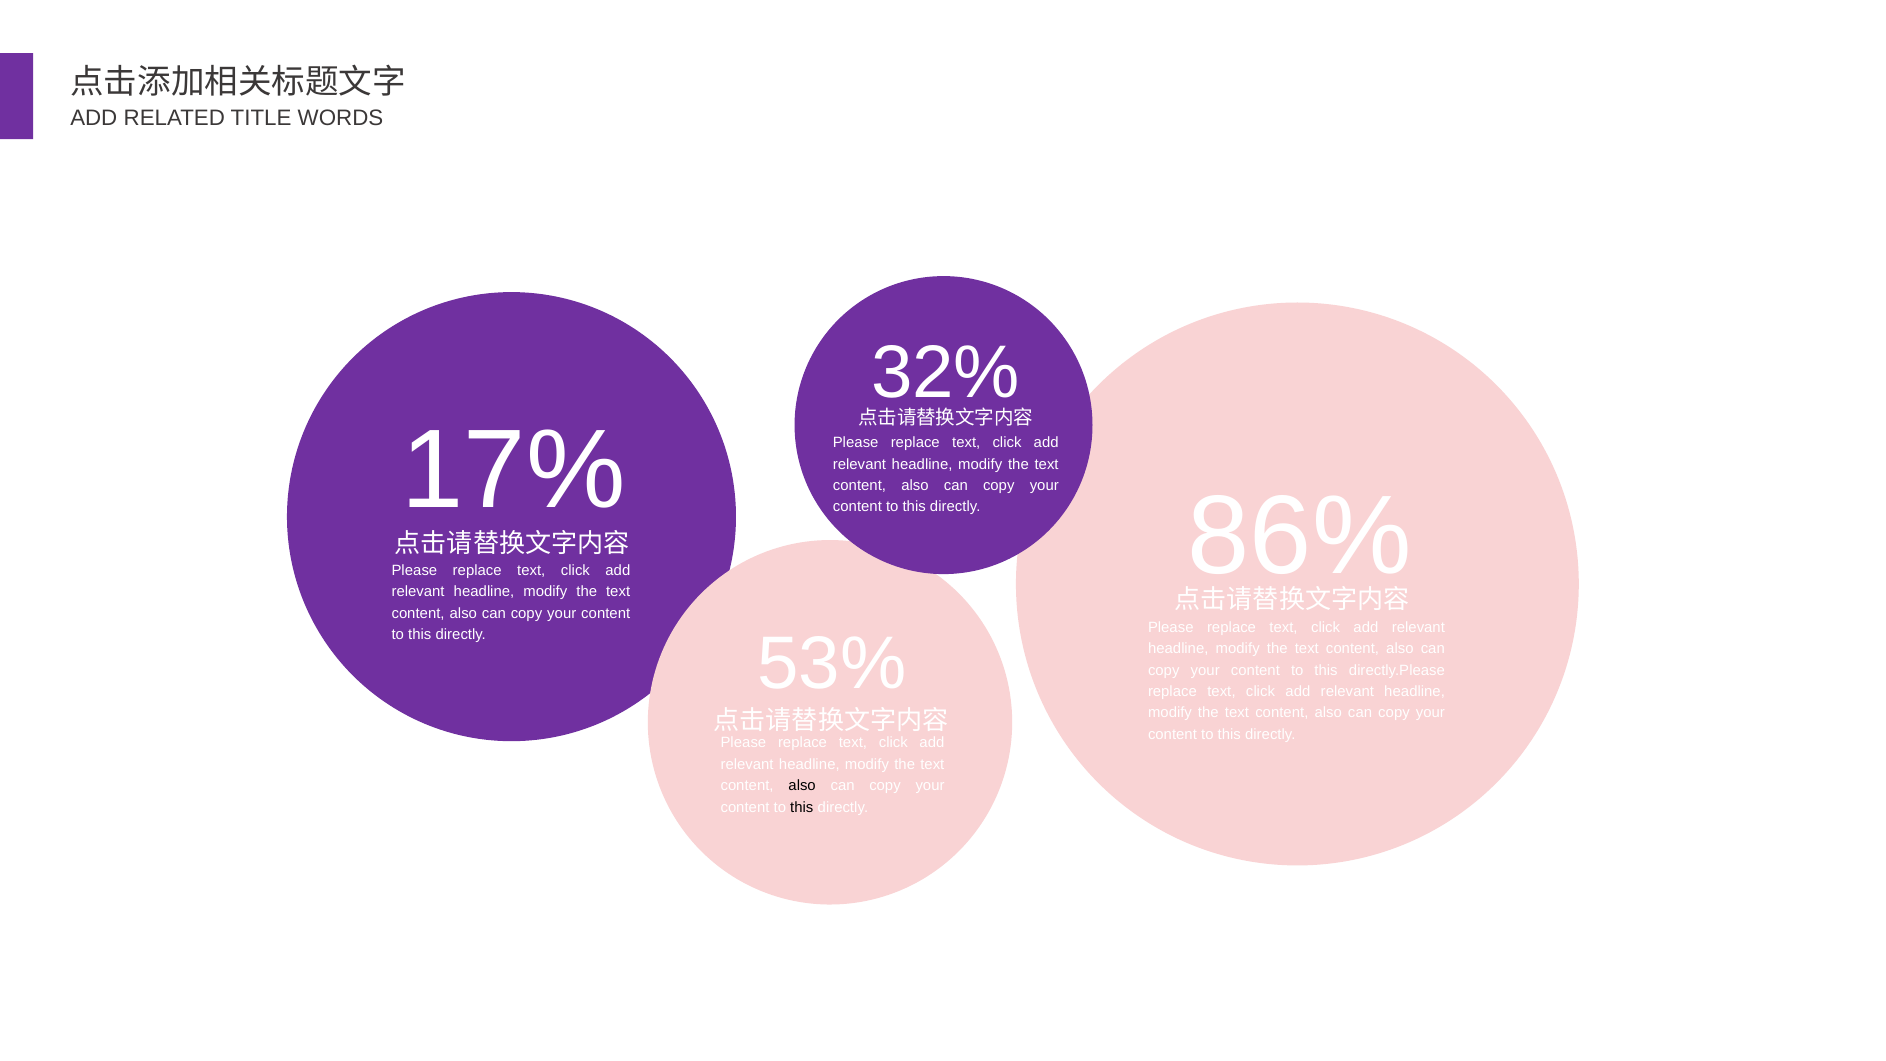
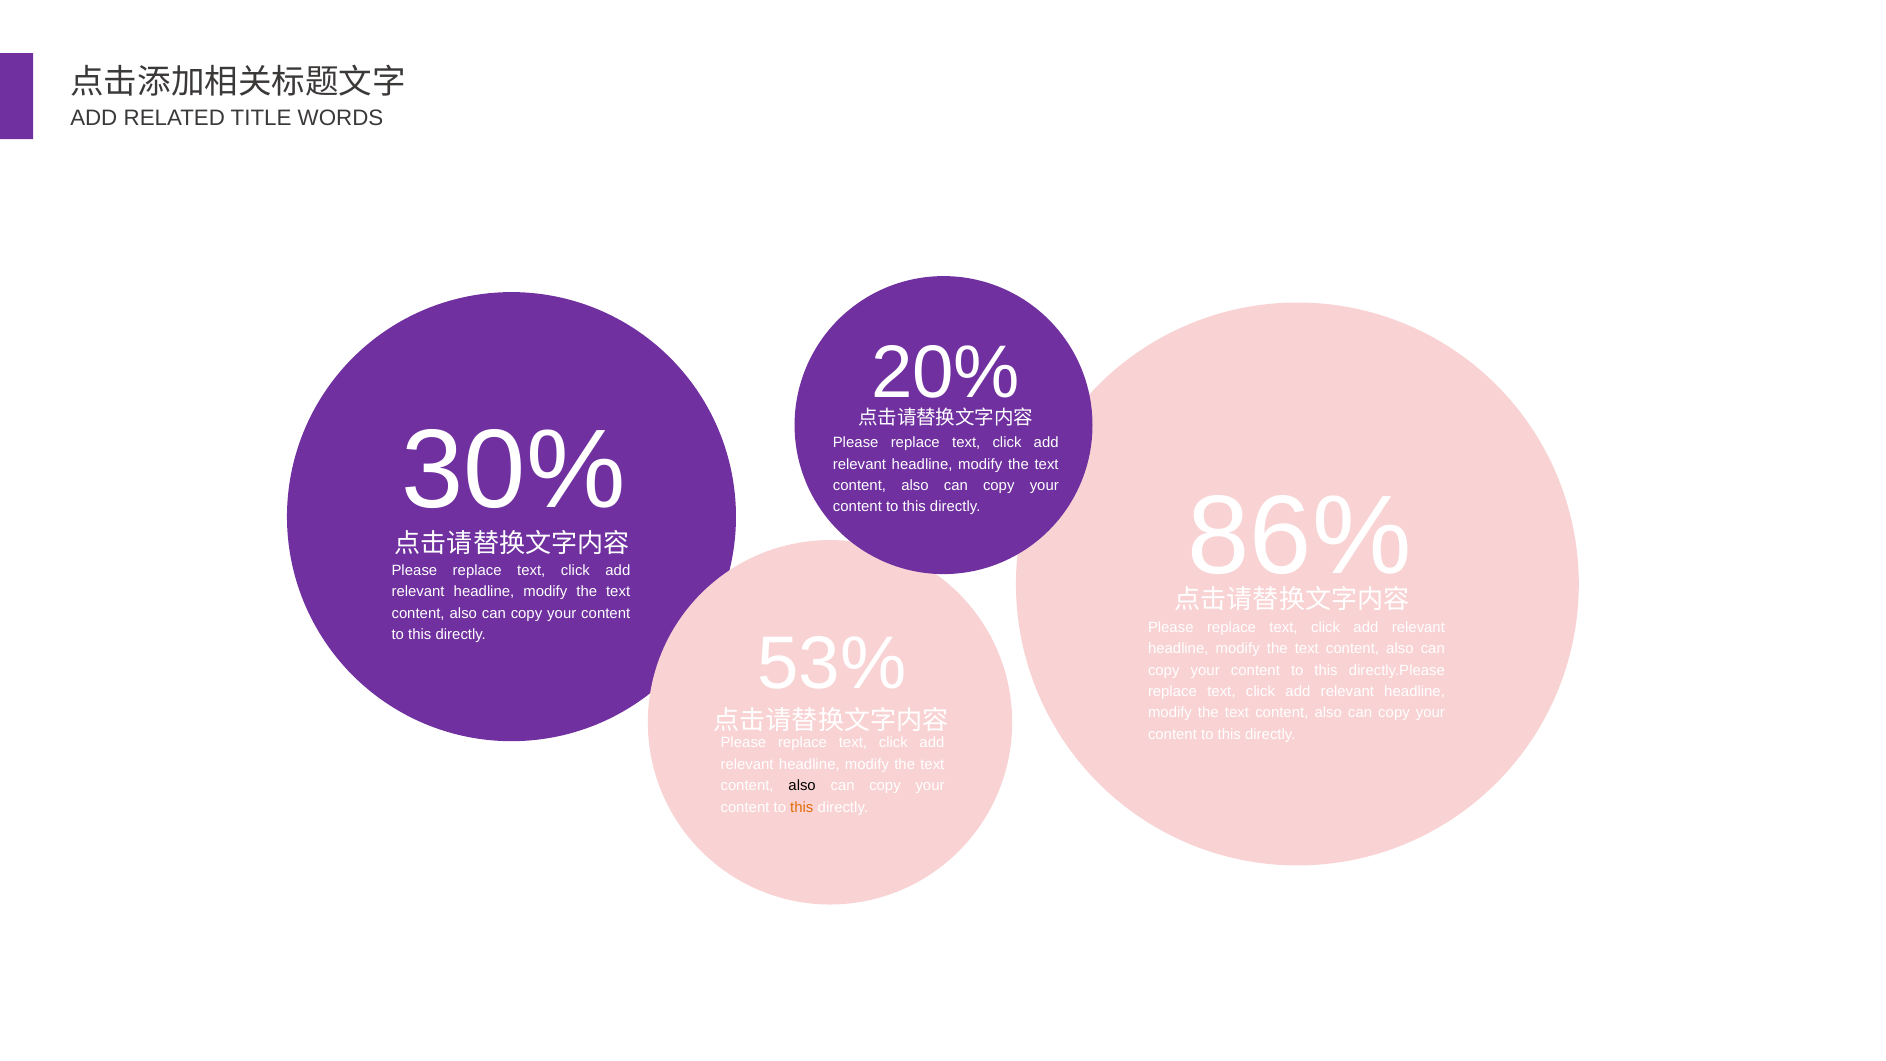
32%: 32% -> 20%
17%: 17% -> 30%
this at (802, 807) colour: black -> orange
